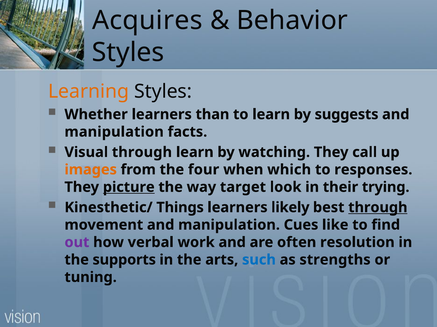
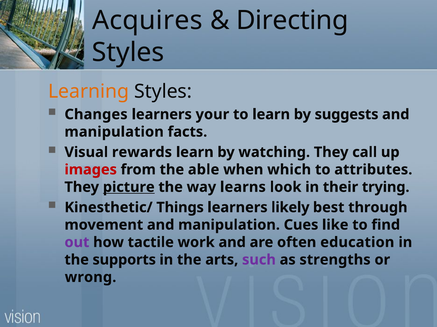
Behavior: Behavior -> Directing
Whether: Whether -> Changes
than: than -> your
Visual through: through -> rewards
images colour: orange -> red
four: four -> able
responses: responses -> attributes
target: target -> learns
through at (378, 208) underline: present -> none
verbal: verbal -> tactile
resolution: resolution -> education
such colour: blue -> purple
tuning: tuning -> wrong
